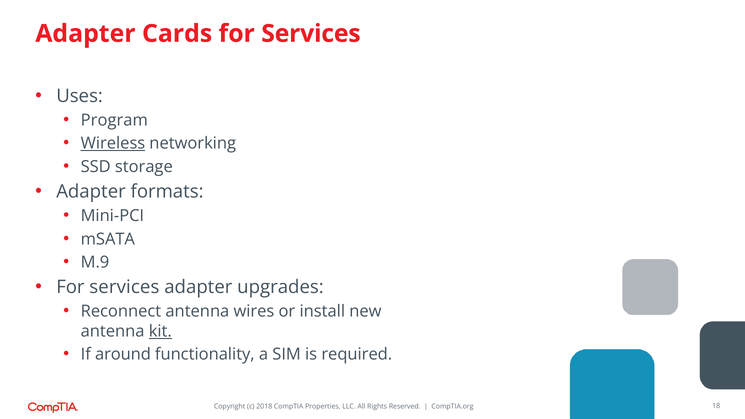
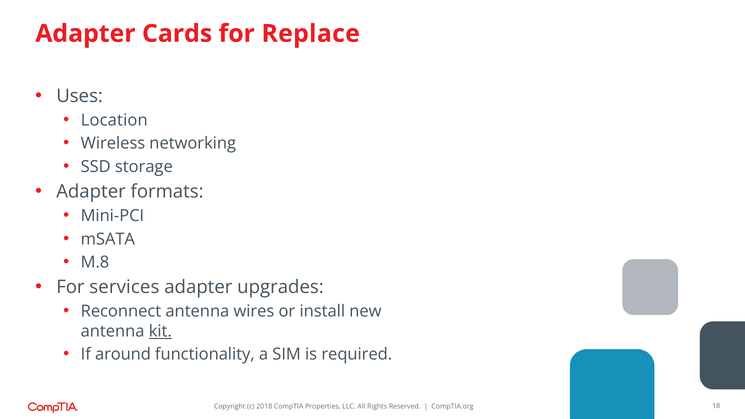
Cards for Services: Services -> Replace
Program: Program -> Location
Wireless underline: present -> none
M.9: M.9 -> M.8
